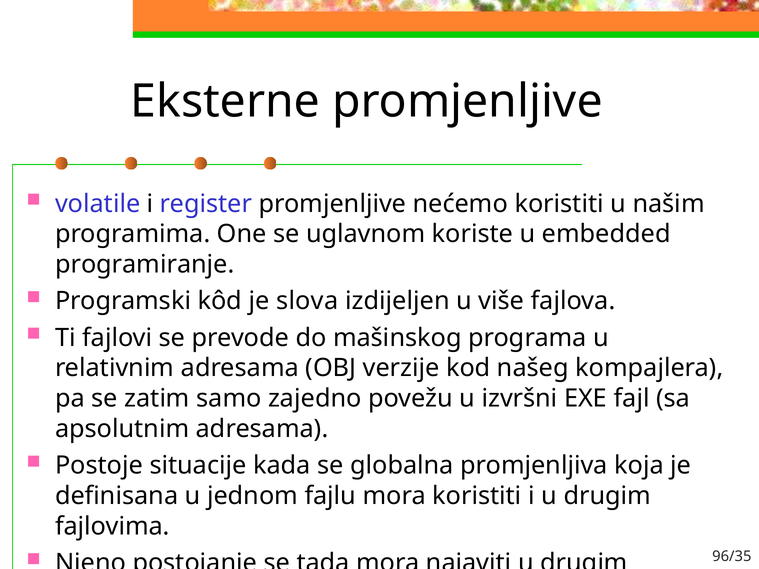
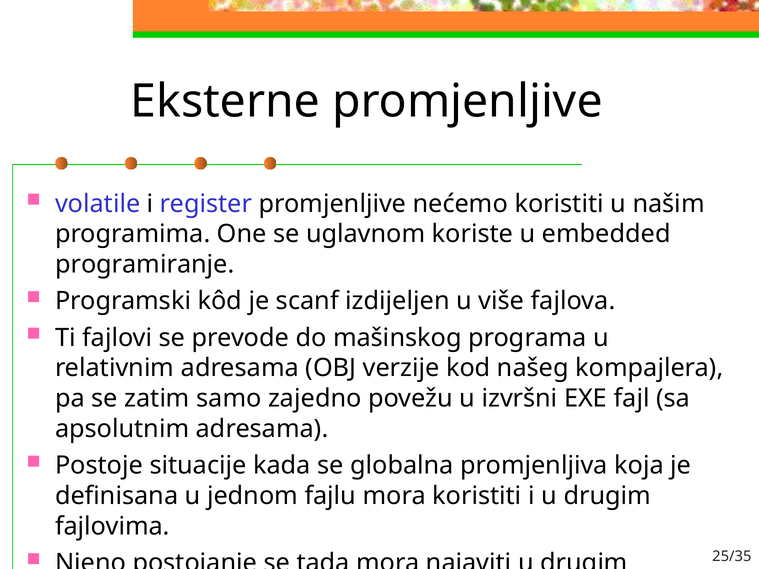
slova: slova -> scanf
96/35: 96/35 -> 25/35
